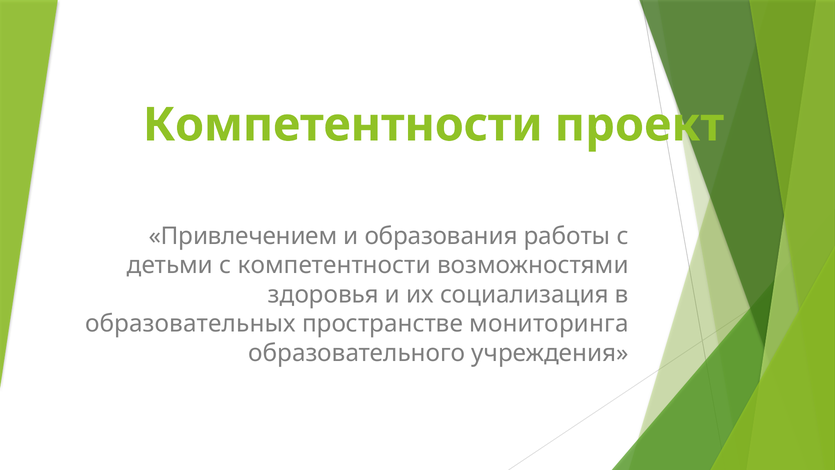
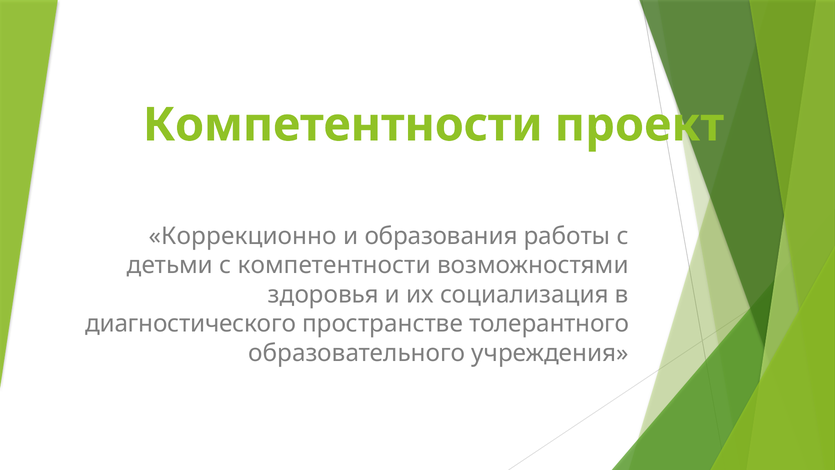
Привлечением: Привлечением -> Коррекционно
образовательных: образовательных -> диагностического
мониторинга: мониторинга -> толерантного
